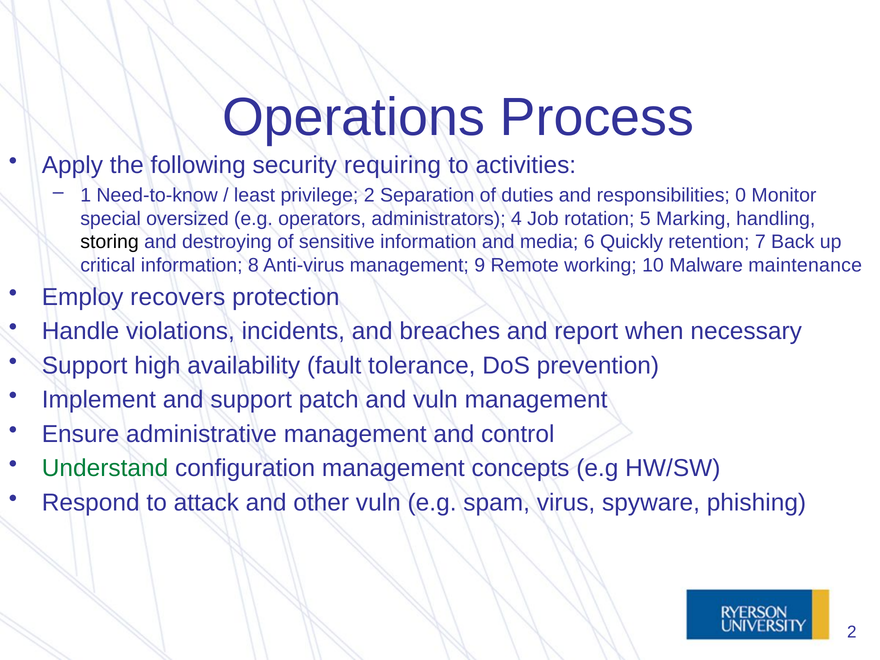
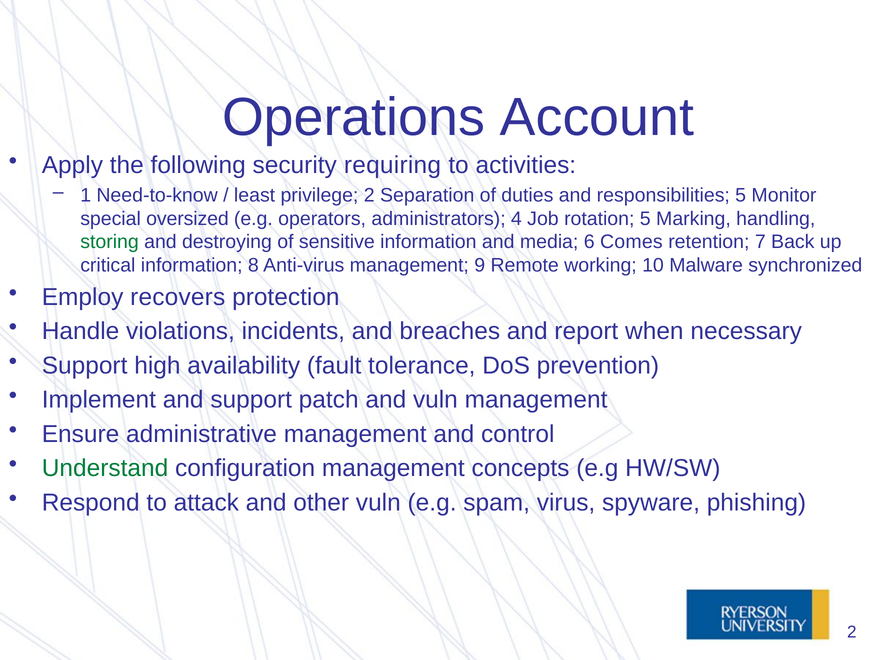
Process: Process -> Account
responsibilities 0: 0 -> 5
storing colour: black -> green
Quickly: Quickly -> Comes
maintenance: maintenance -> synchronized
